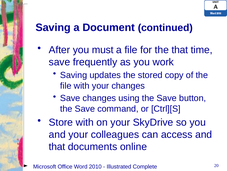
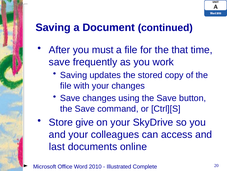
Store with: with -> give
that at (57, 146): that -> last
